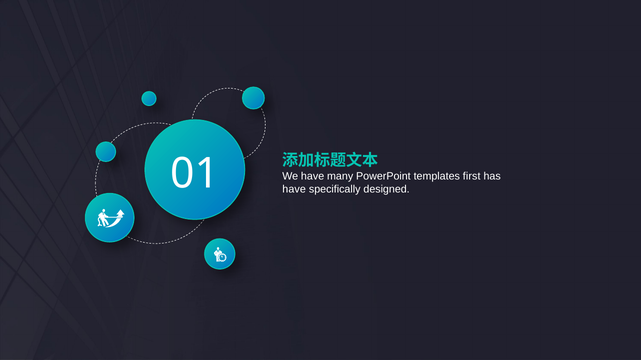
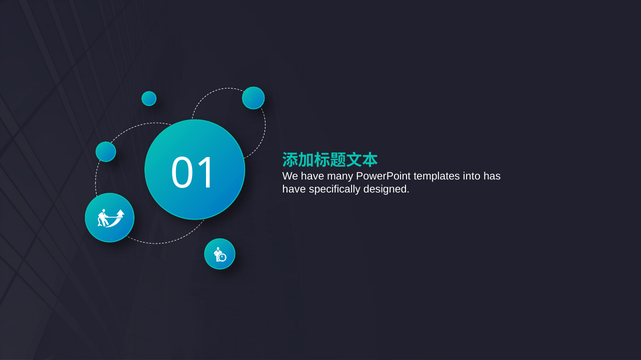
first: first -> into
